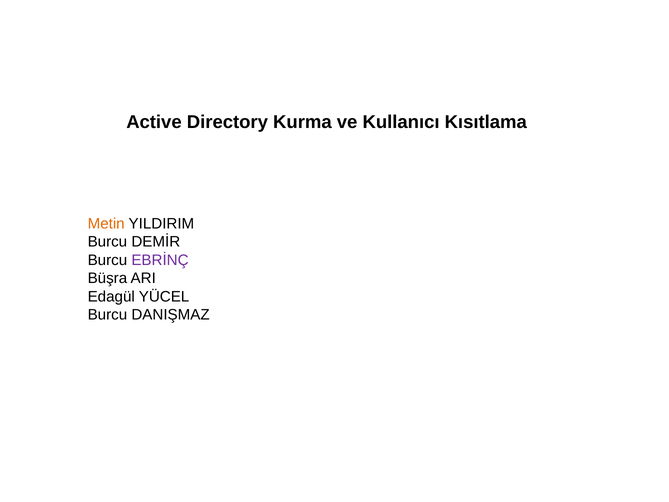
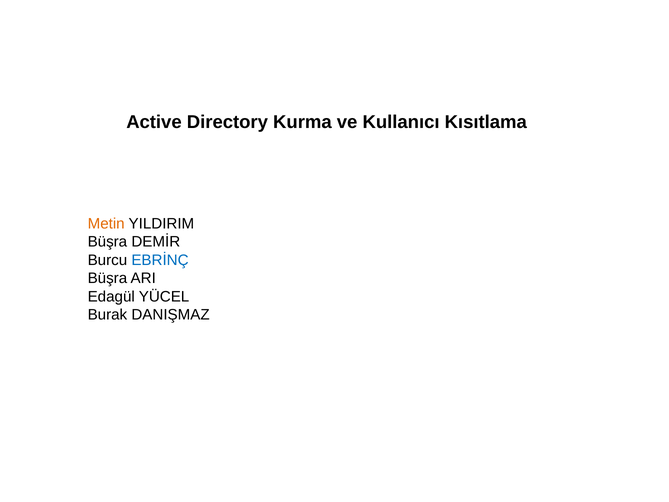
Burcu at (107, 242): Burcu -> Büşra
EBRİNÇ colour: purple -> blue
Burcu at (107, 315): Burcu -> Burak
